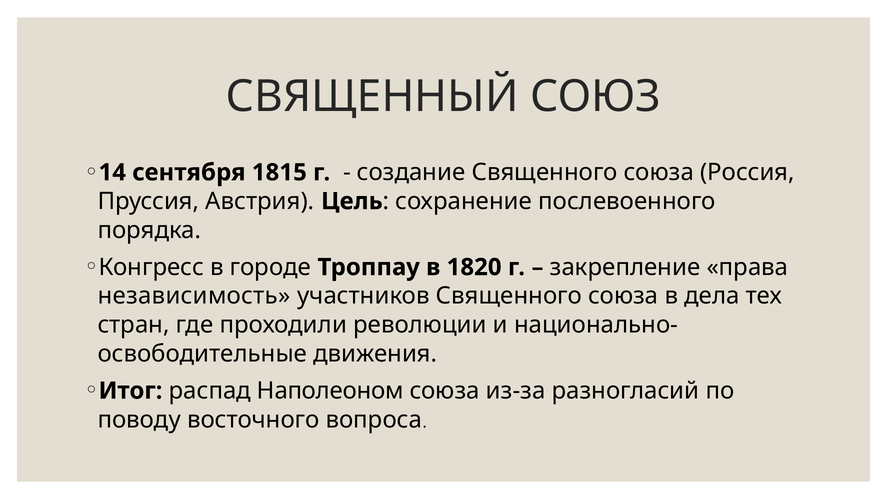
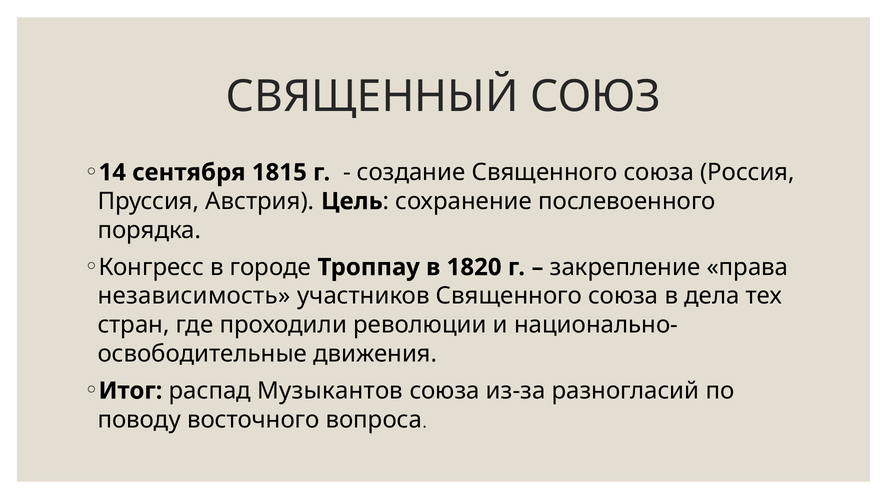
Наполеоном: Наполеоном -> Музыкантов
